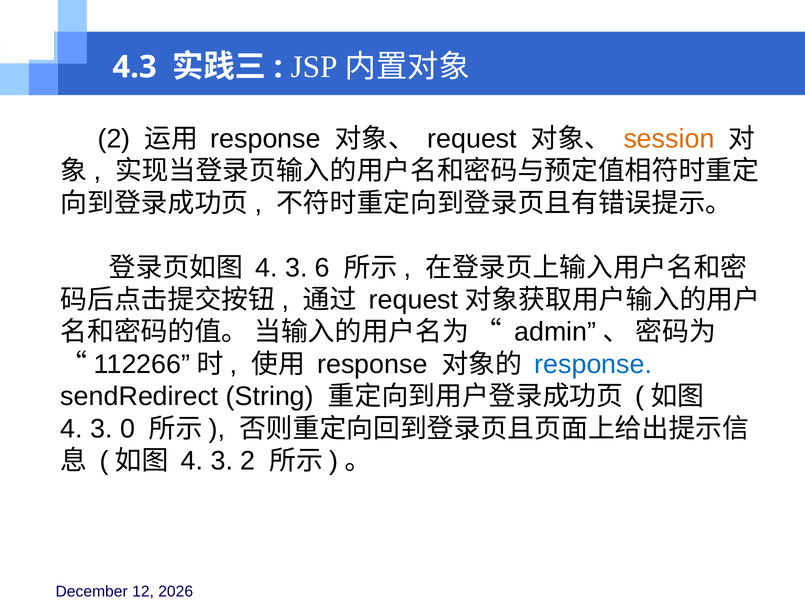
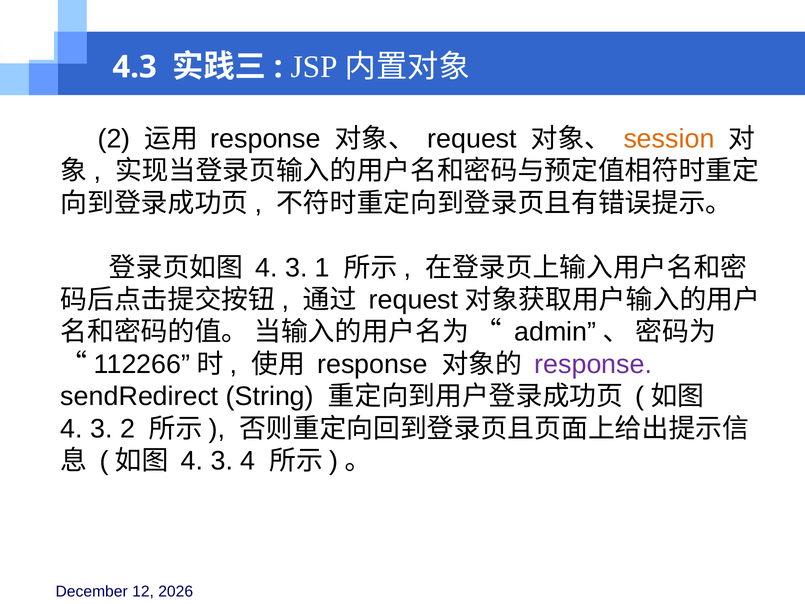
6: 6 -> 1
response at (593, 364) colour: blue -> purple
3 0: 0 -> 2
3 2: 2 -> 4
